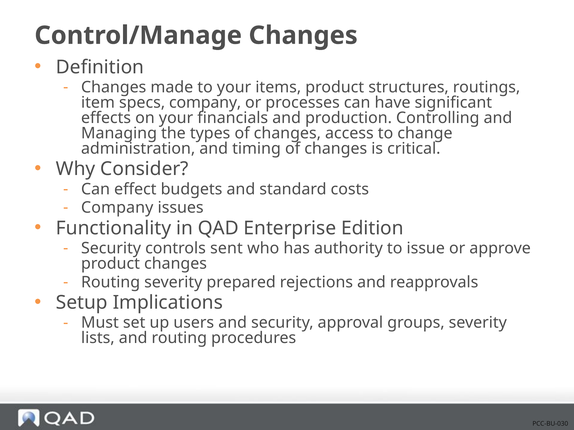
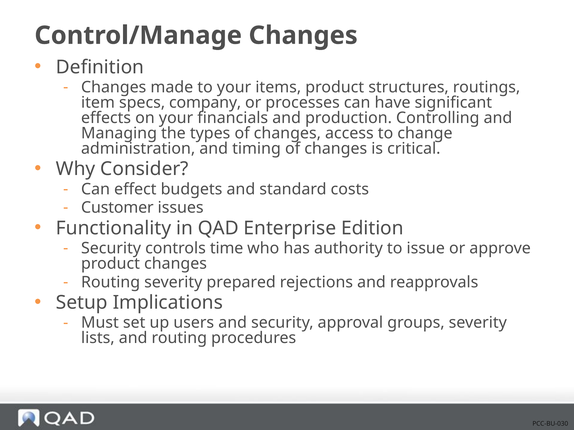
Company at (117, 208): Company -> Customer
sent: sent -> time
